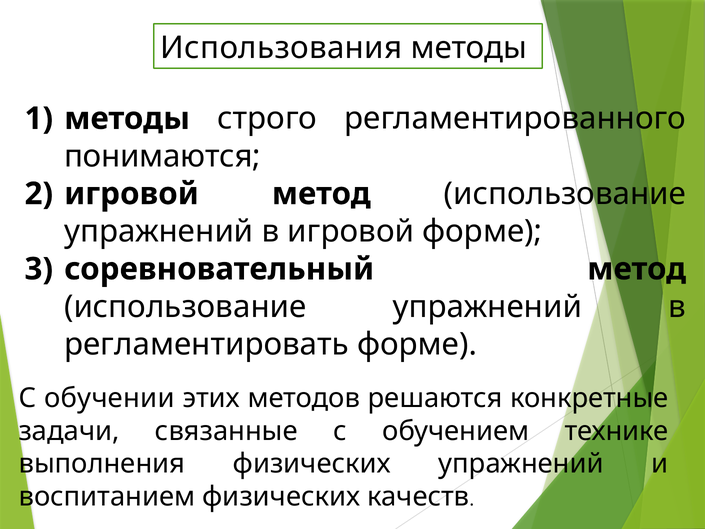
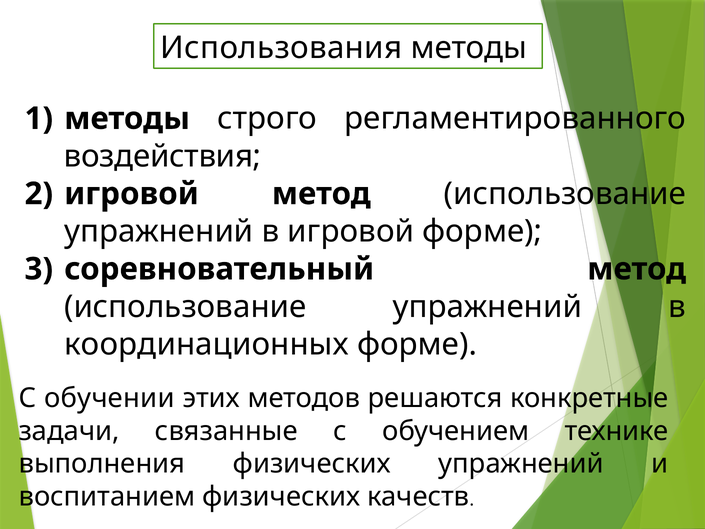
понимаются: понимаются -> воздействия
регламентировать: регламентировать -> координационных
